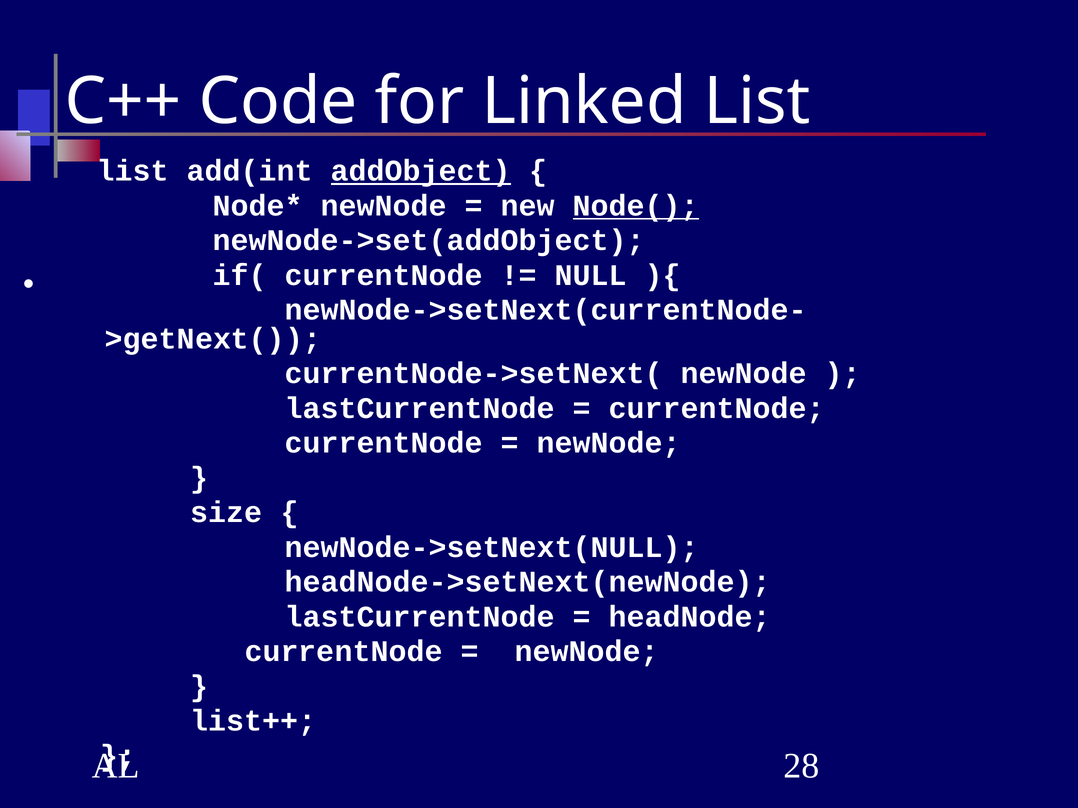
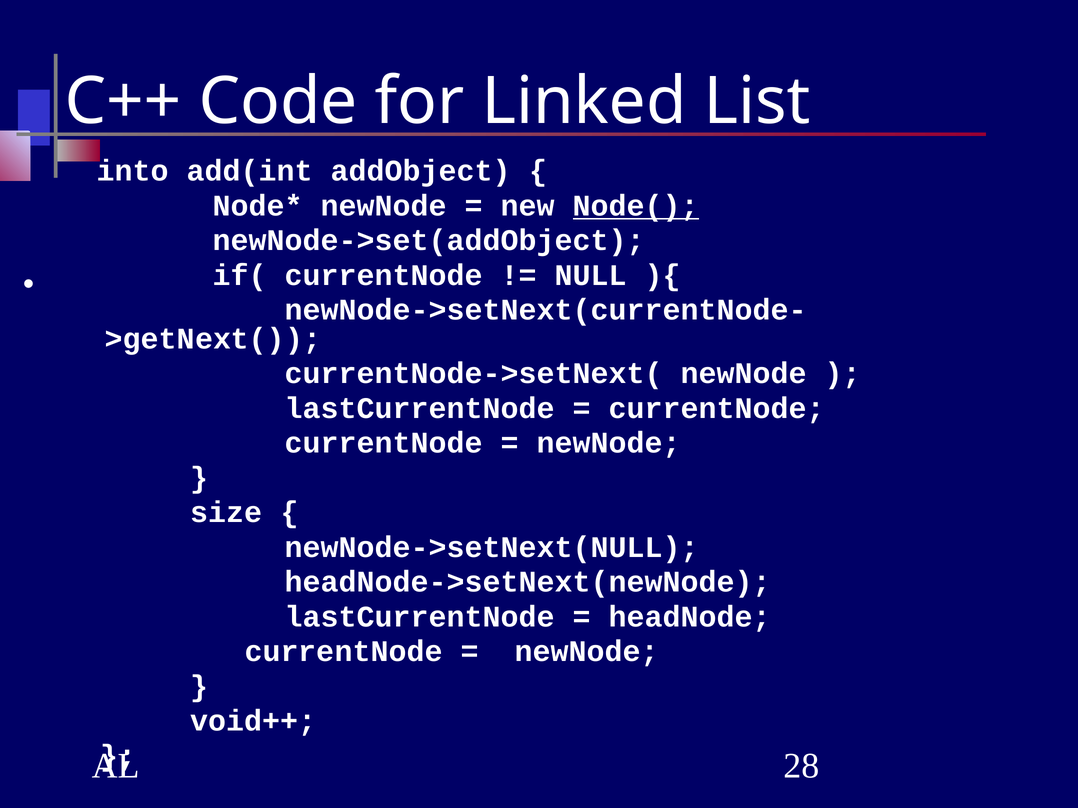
list at (133, 171): list -> into
addObject underline: present -> none
list++: list++ -> void++
